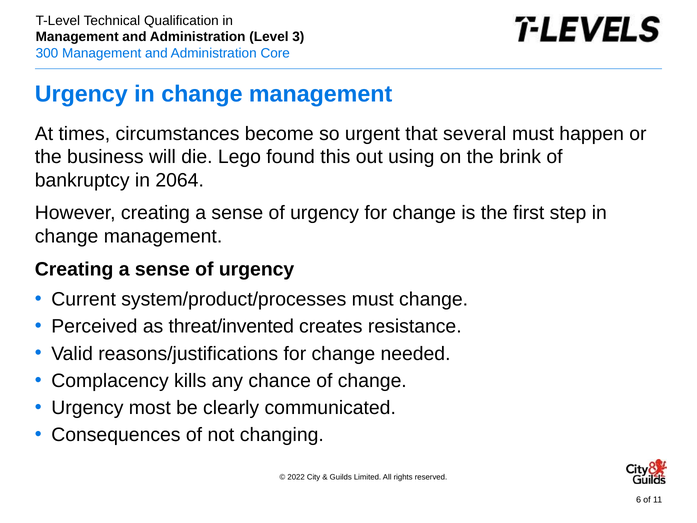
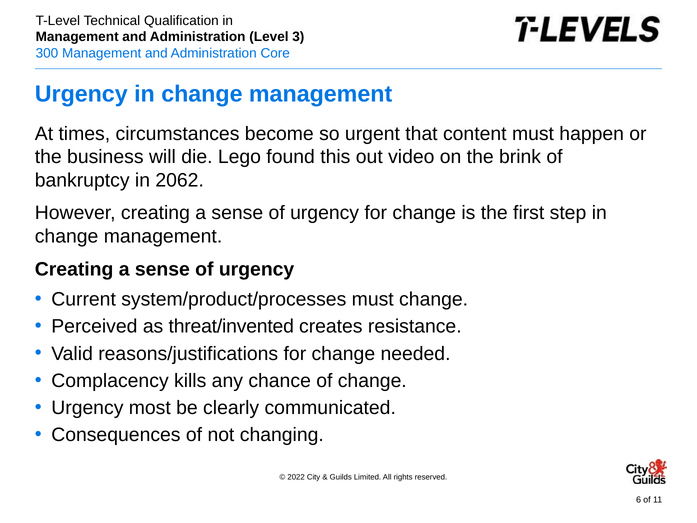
several: several -> content
using: using -> video
2064: 2064 -> 2062
